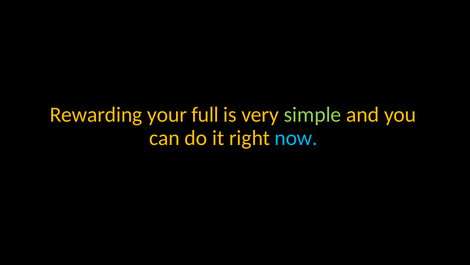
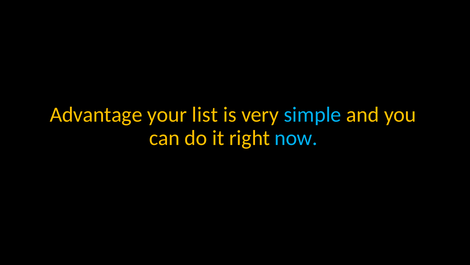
Rewarding: Rewarding -> Advantage
full: full -> list
simple colour: light green -> light blue
